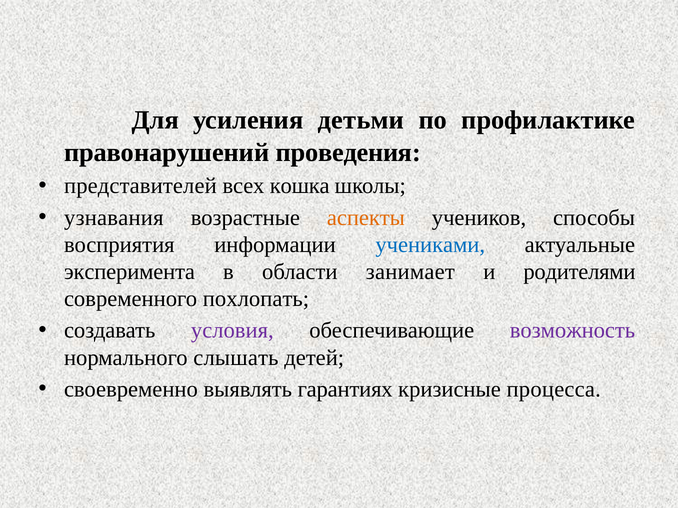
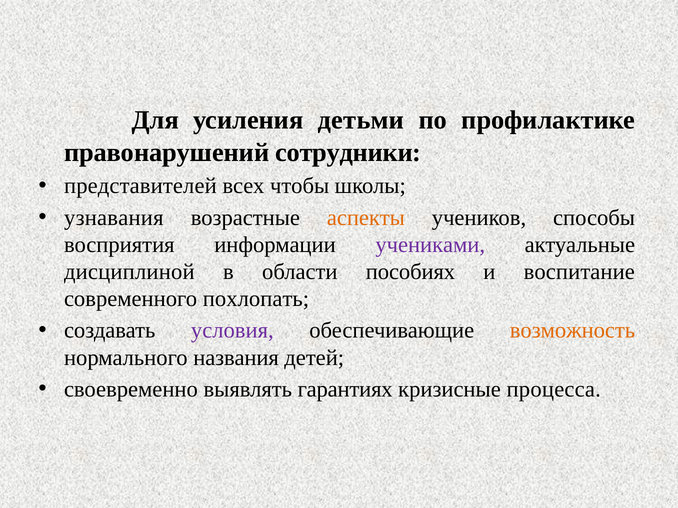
проведения: проведения -> сотрудники
кошка: кошка -> чтобы
учениками colour: blue -> purple
эксперимента: эксперимента -> дисциплиной
занимает: занимает -> пособиях
родителями: родителями -> воспитание
возможность colour: purple -> orange
слышать: слышать -> названия
